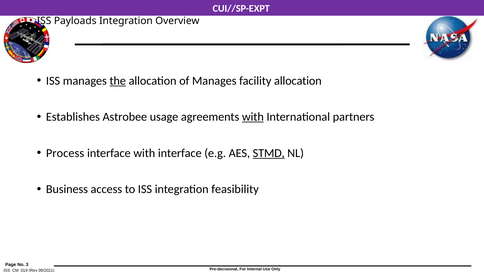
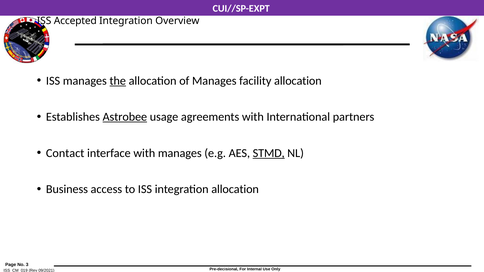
Payloads: Payloads -> Accepted
Astrobee underline: none -> present
with at (253, 117) underline: present -> none
Process: Process -> Contact
with interface: interface -> manages
integration feasibility: feasibility -> allocation
